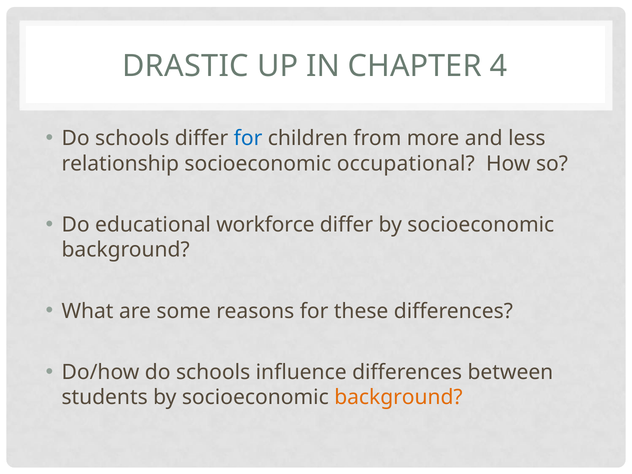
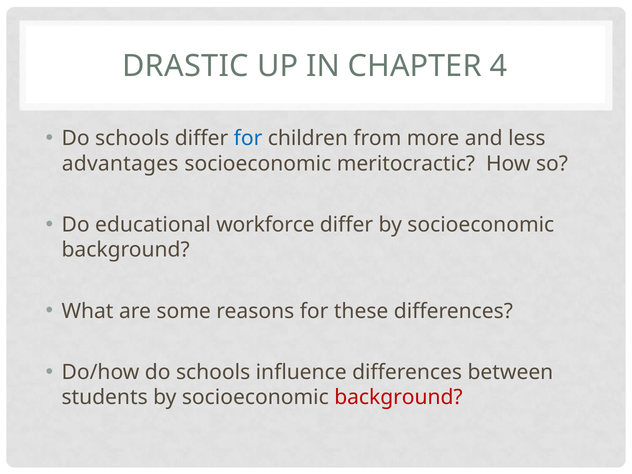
relationship: relationship -> advantages
occupational: occupational -> meritocractic
background at (398, 398) colour: orange -> red
